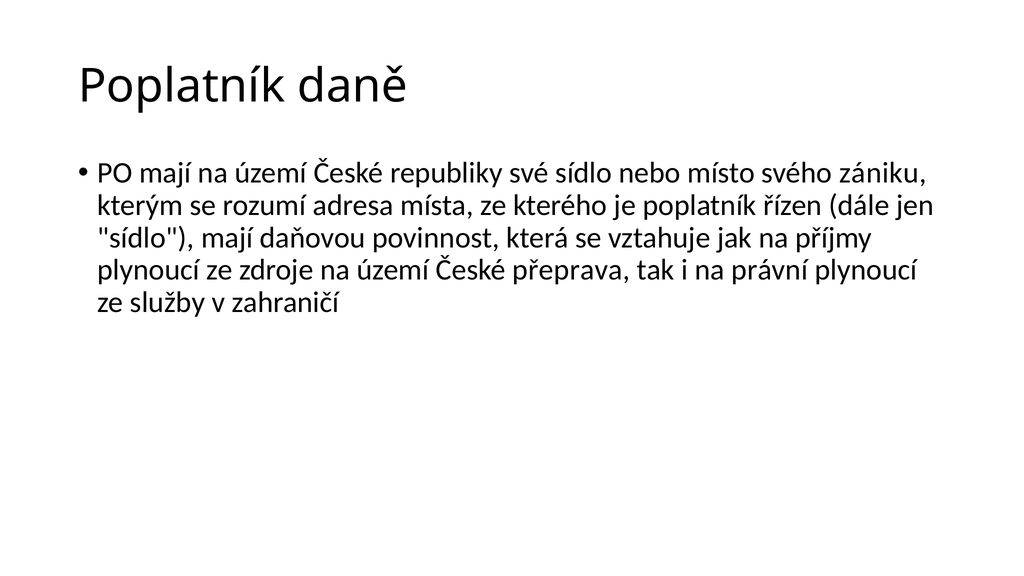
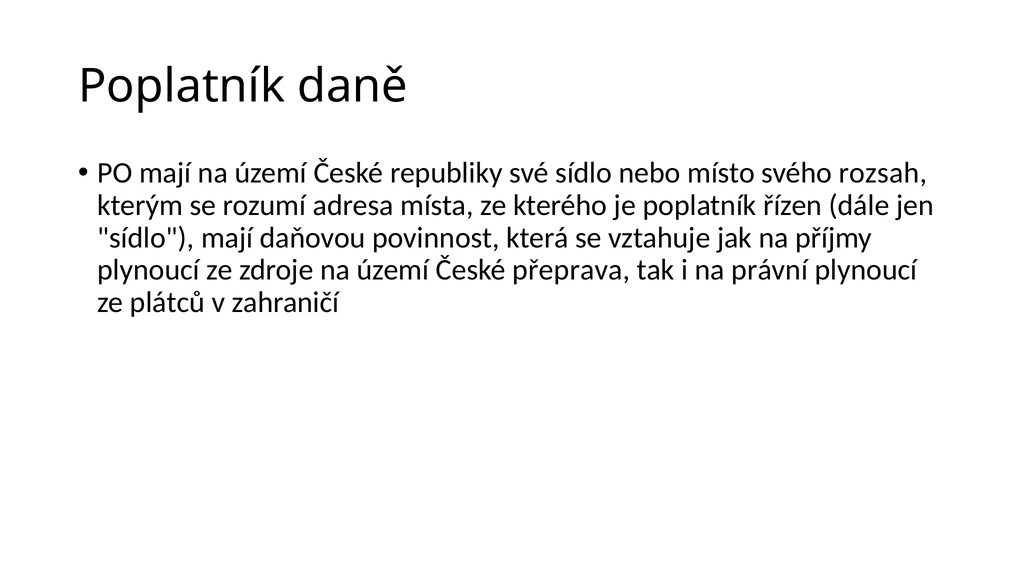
zániku: zániku -> rozsah
služby: služby -> plátců
